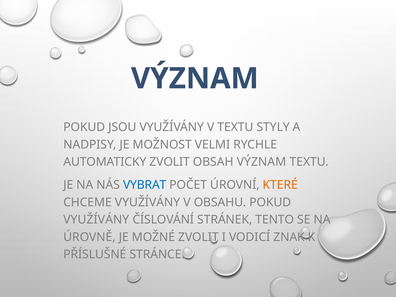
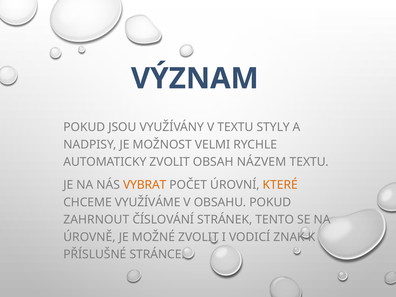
OBSAH VÝZNAM: VÝZNAM -> NÁZVEM
VYBRAT colour: blue -> orange
CHCEME VYUŽÍVÁNY: VYUŽÍVÁNY -> VYUŽÍVÁME
VYUŽÍVÁNY at (96, 220): VYUŽÍVÁNY -> ZAHRNOUT
